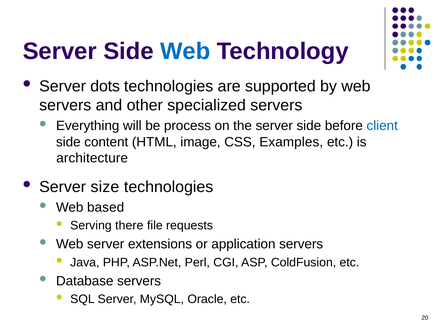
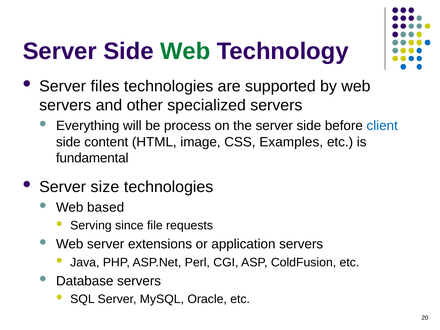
Web at (185, 51) colour: blue -> green
dots: dots -> files
architecture: architecture -> fundamental
there: there -> since
